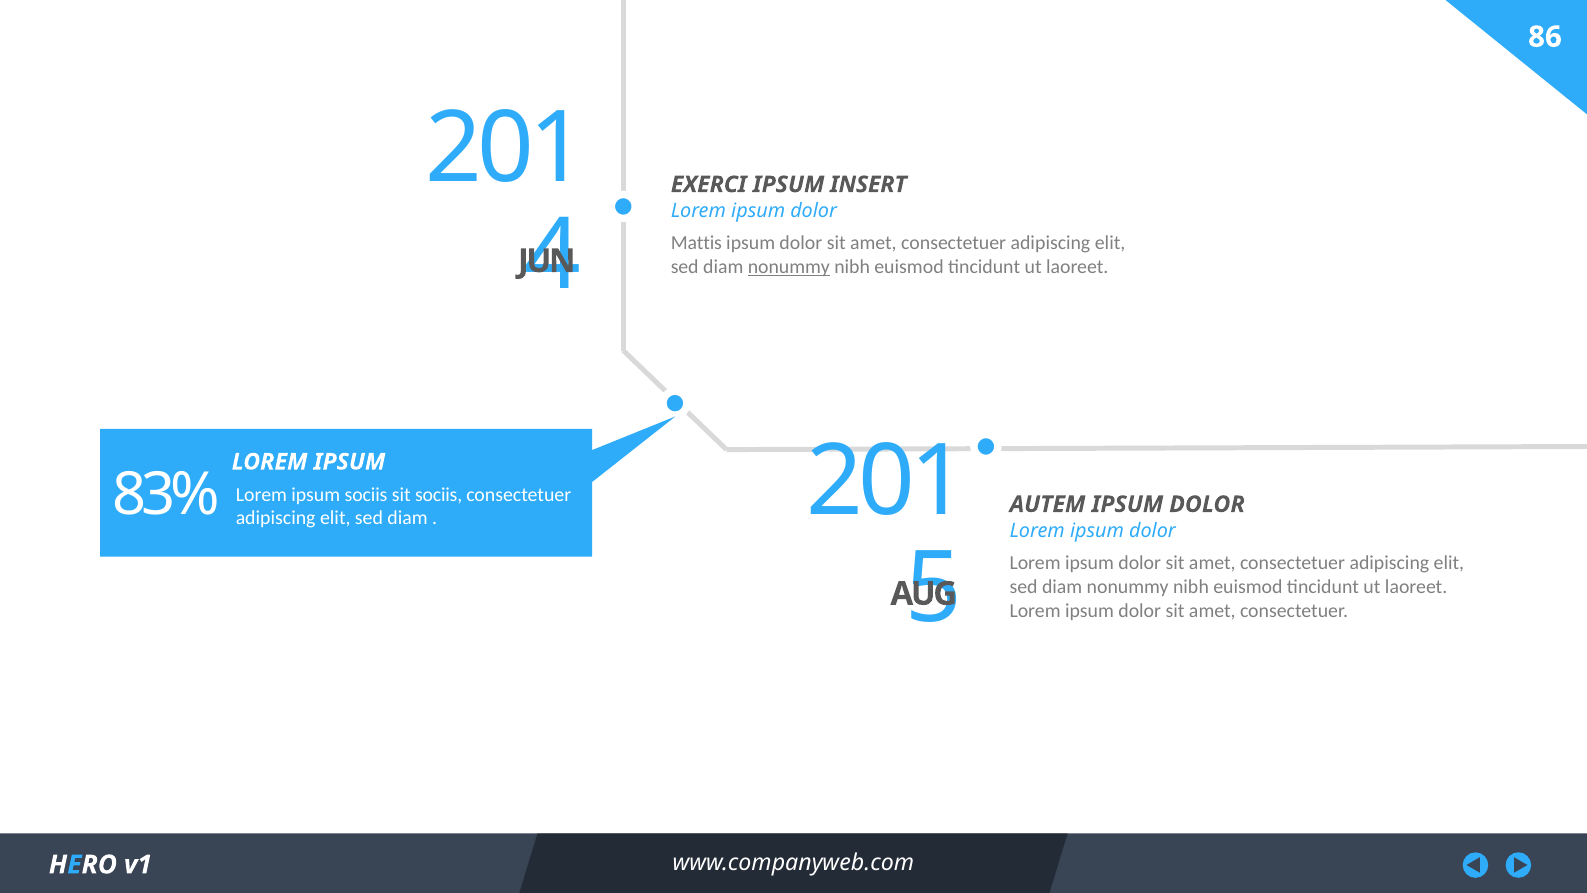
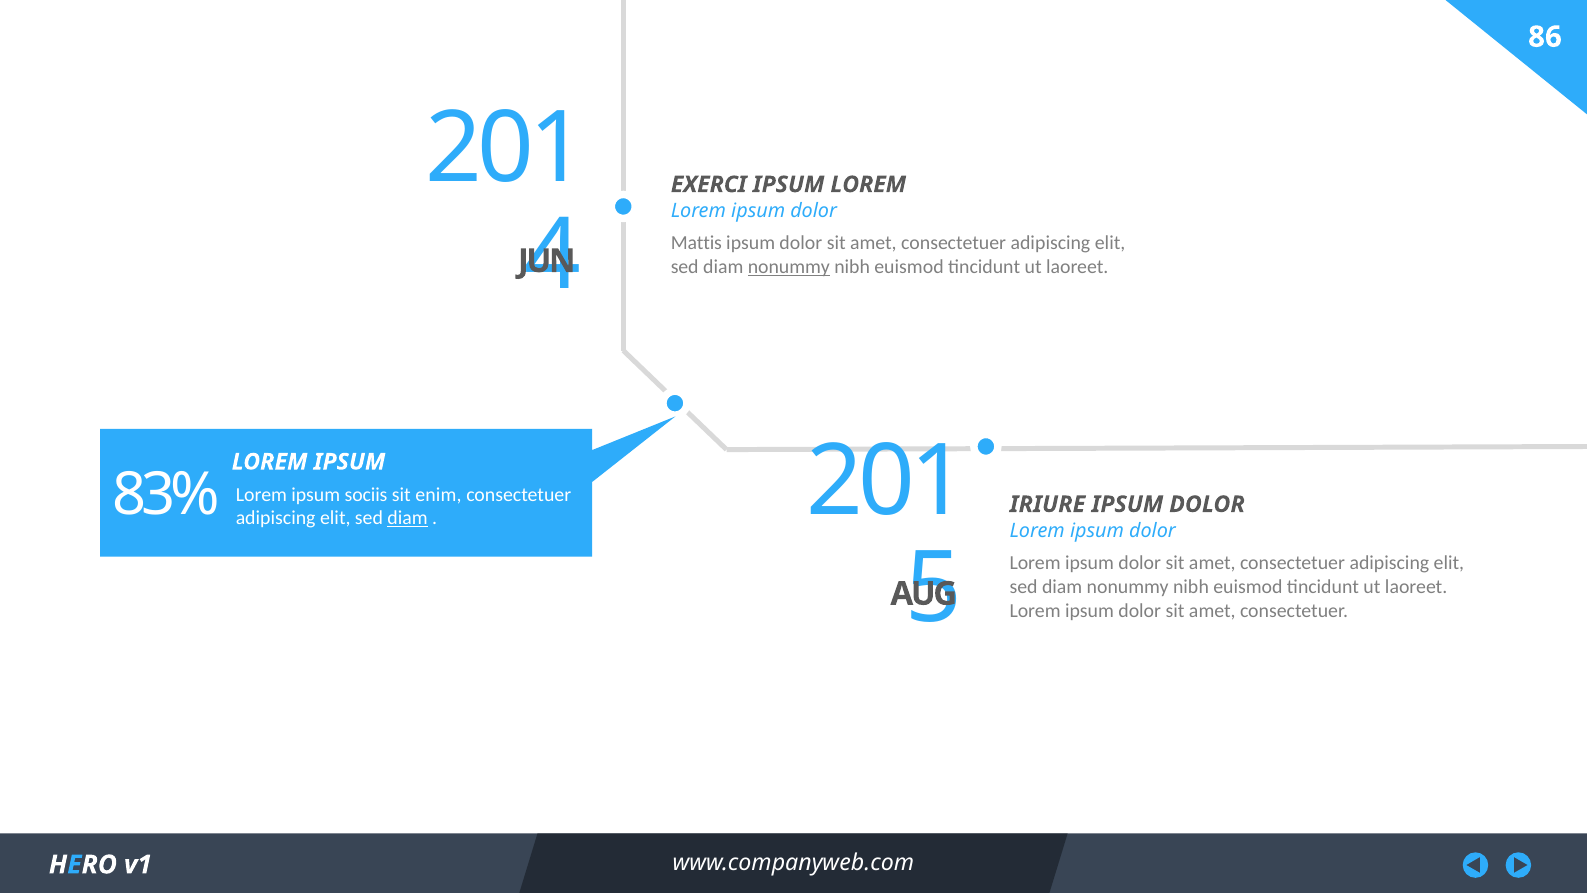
IPSUM INSERT: INSERT -> LOREM
sit sociis: sociis -> enim
AUTEM: AUTEM -> IRIURE
diam at (408, 518) underline: none -> present
